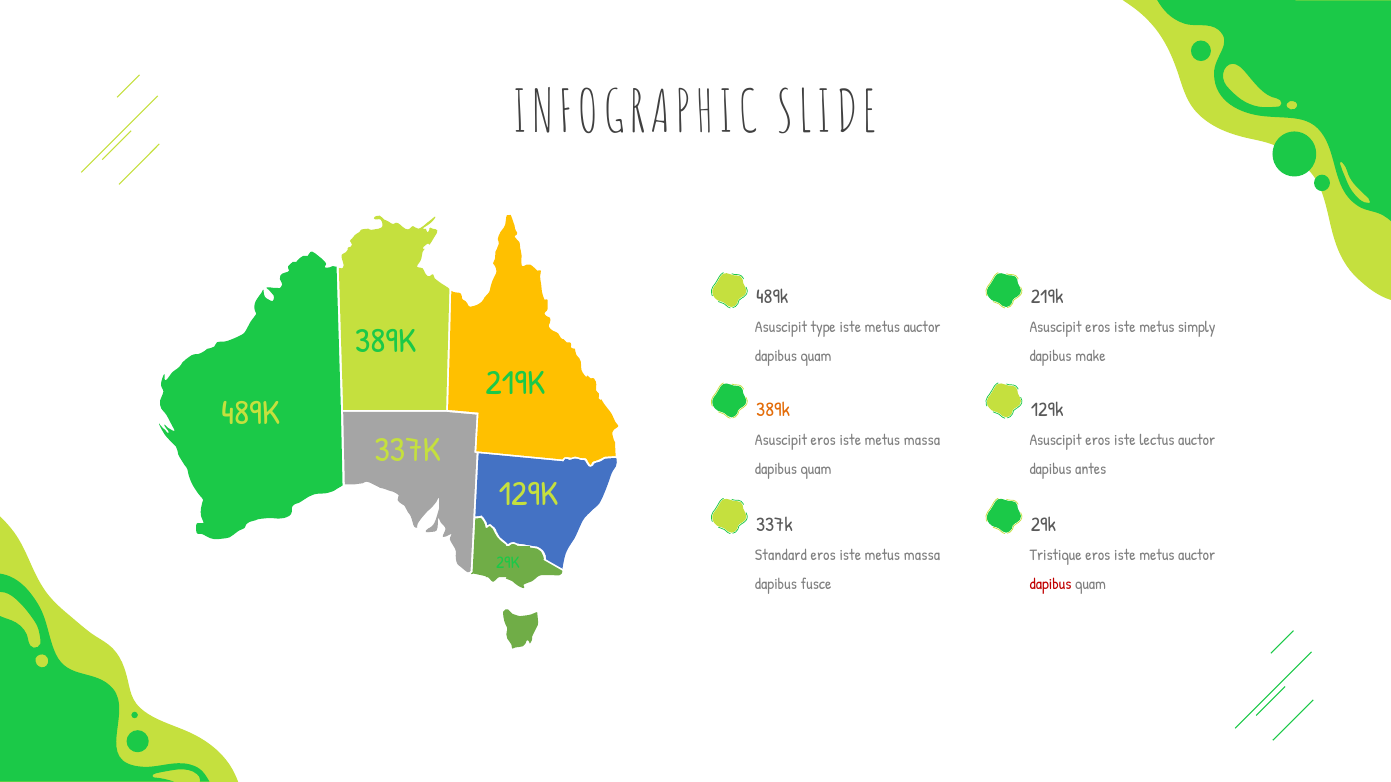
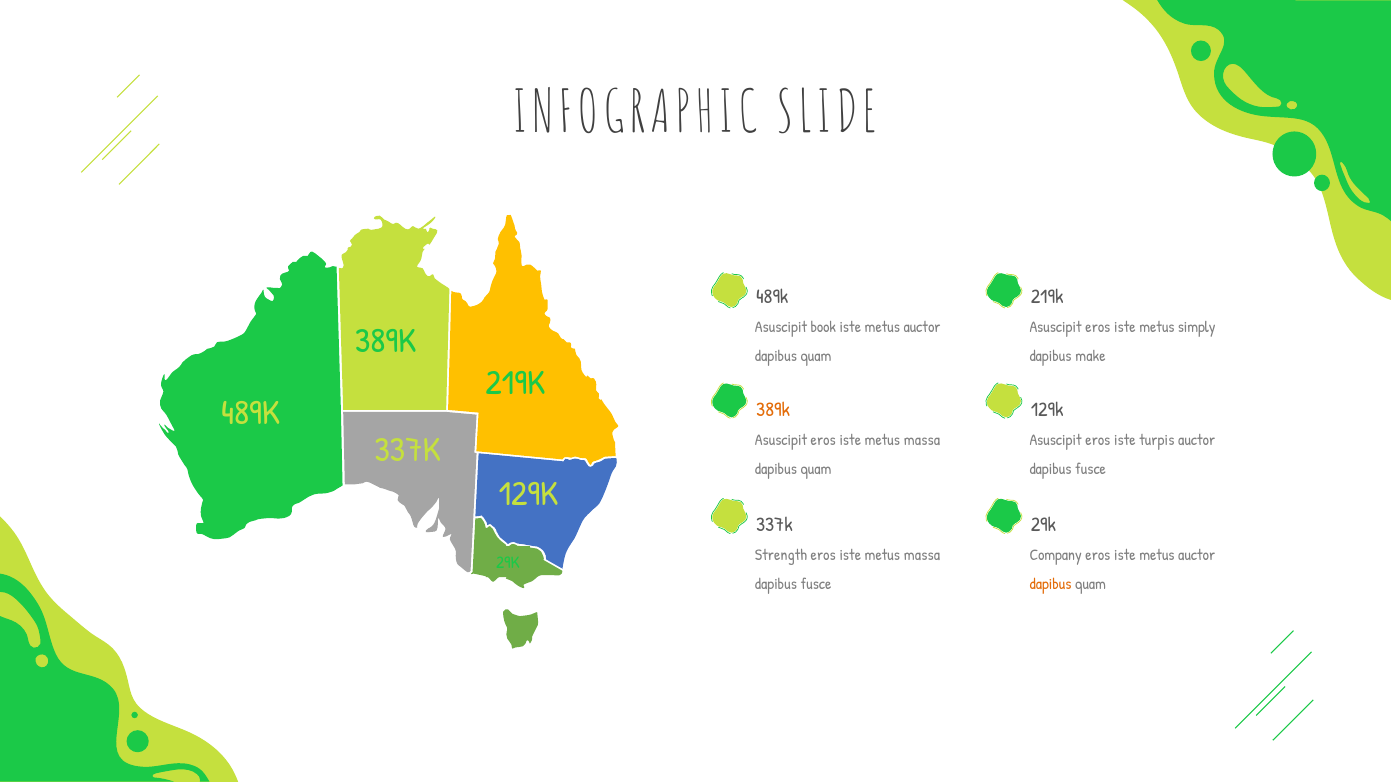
type: type -> book
lectus: lectus -> turpis
antes at (1091, 469): antes -> fusce
Standard: Standard -> Strength
Tristique: Tristique -> Company
dapibus at (1051, 585) colour: red -> orange
